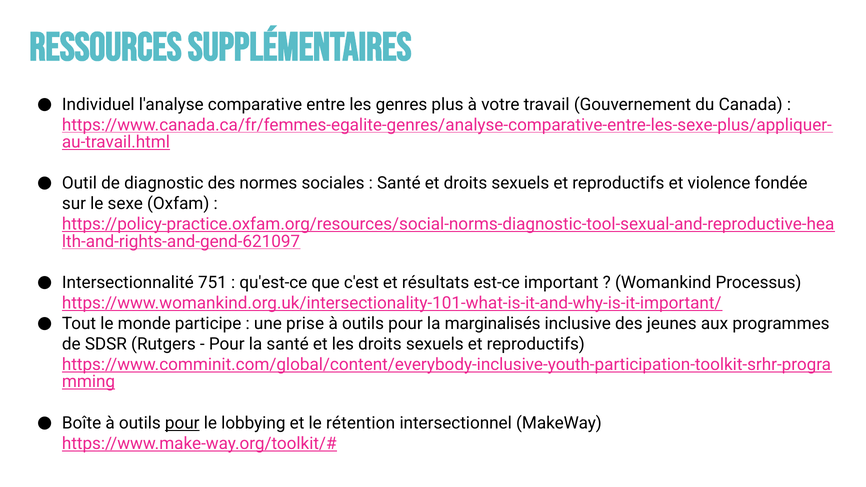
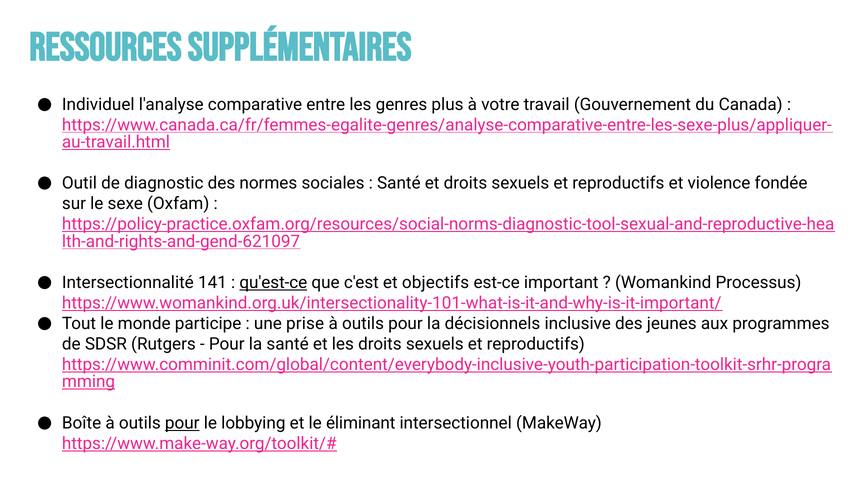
751: 751 -> 141
qu'est-ce underline: none -> present
résultats: résultats -> objectifs
marginalisés: marginalisés -> décisionnels
rétention: rétention -> éliminant
